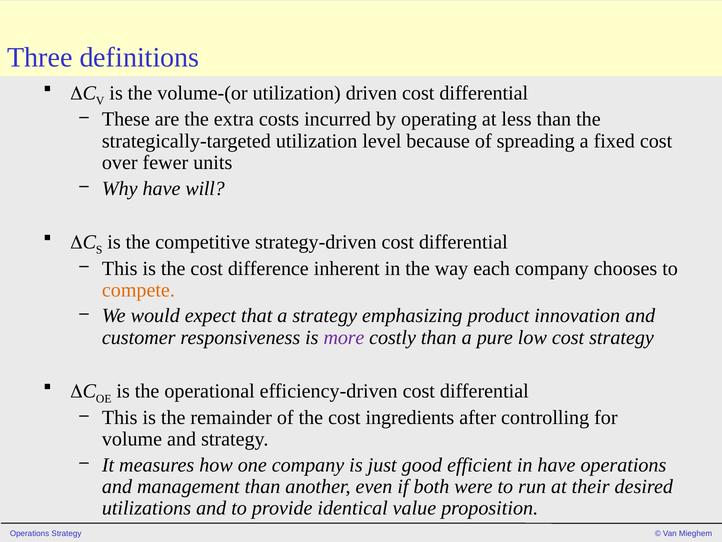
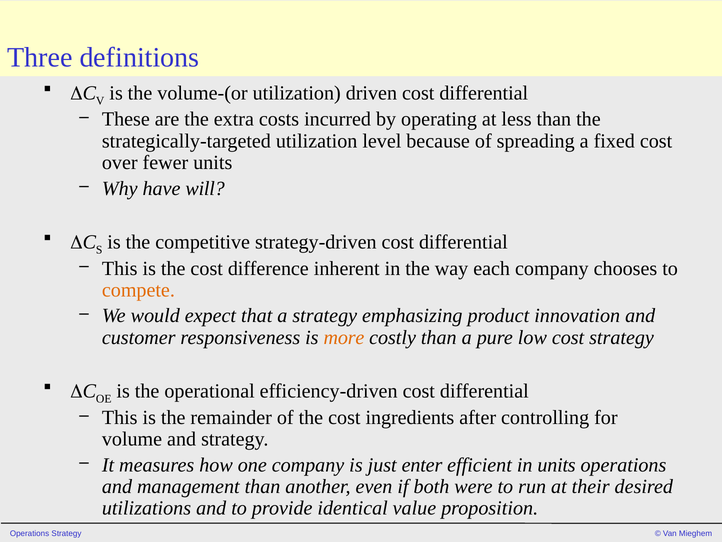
more colour: purple -> orange
good: good -> enter
in have: have -> units
